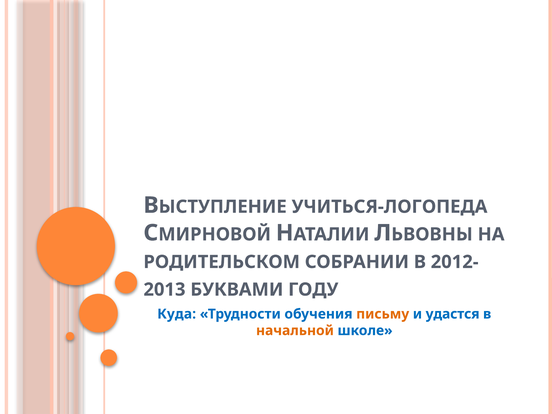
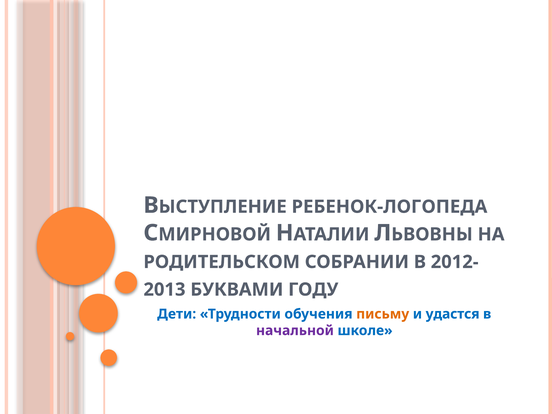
УЧИТЬСЯ-ЛОГОПЕДА: УЧИТЬСЯ-ЛОГОПЕДА -> РЕБЕНОК-ЛОГОПЕДА
Куда: Куда -> Дети
начальной colour: orange -> purple
